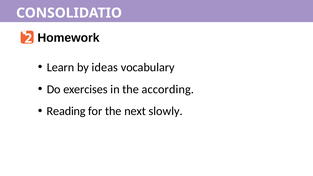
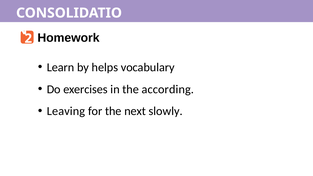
ideas: ideas -> helps
Reading: Reading -> Leaving
